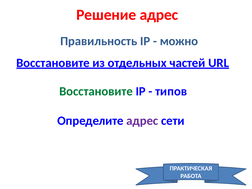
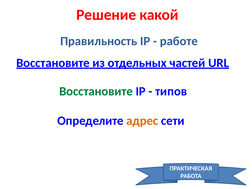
Решение адрес: адрес -> какой
можно: можно -> работе
адрес at (142, 121) colour: purple -> orange
